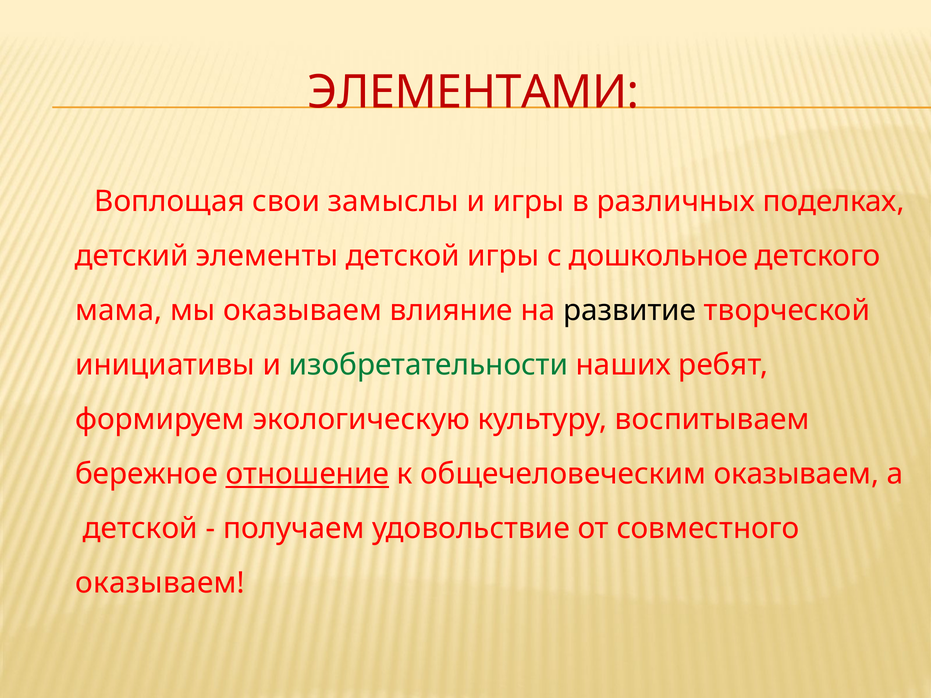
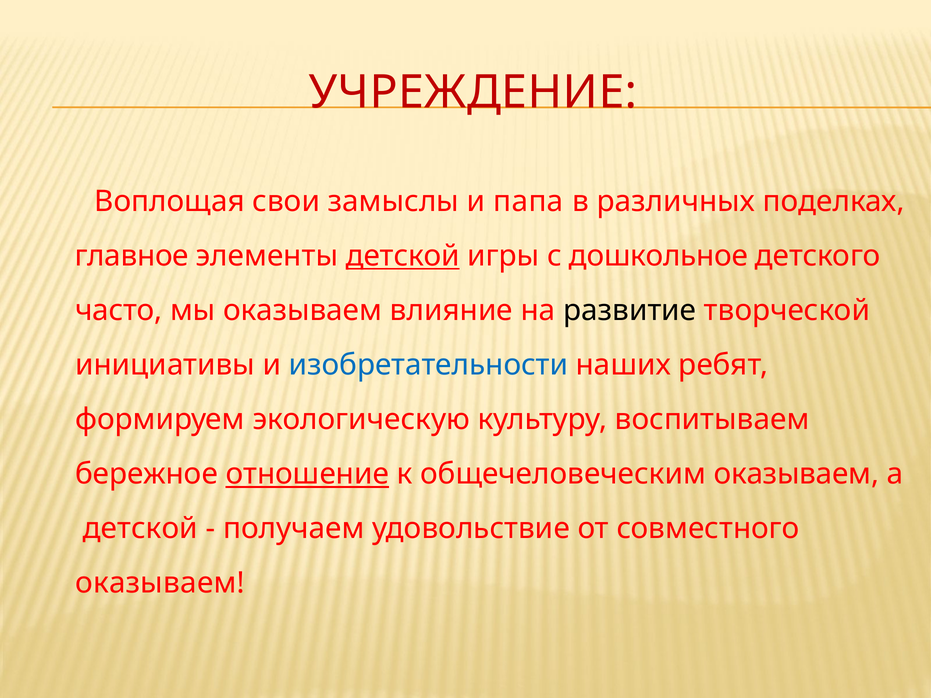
ЭЛЕМЕНТАМИ: ЭЛЕМЕНТАМИ -> УЧРЕЖДЕНИЕ
и игры: игры -> папа
детский: детский -> главное
детской at (403, 256) underline: none -> present
мама: мама -> часто
изобретательности colour: green -> blue
